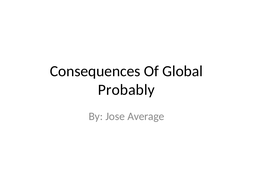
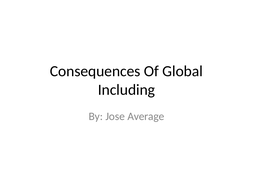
Probably: Probably -> Including
